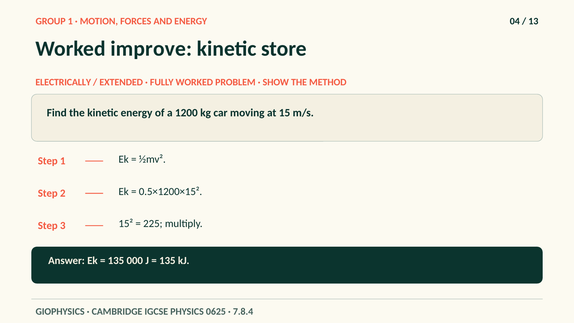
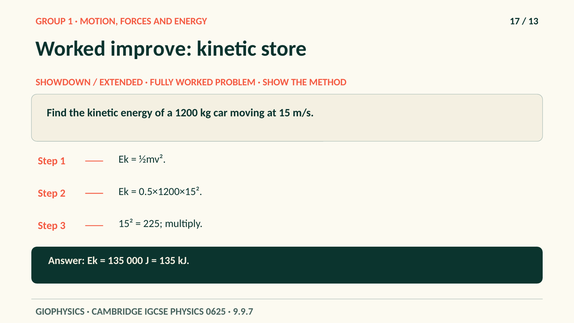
04: 04 -> 17
ELECTRICALLY: ELECTRICALLY -> SHOWDOWN
7.8.4: 7.8.4 -> 9.9.7
